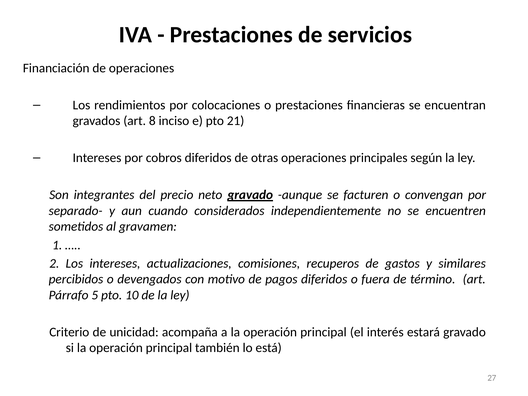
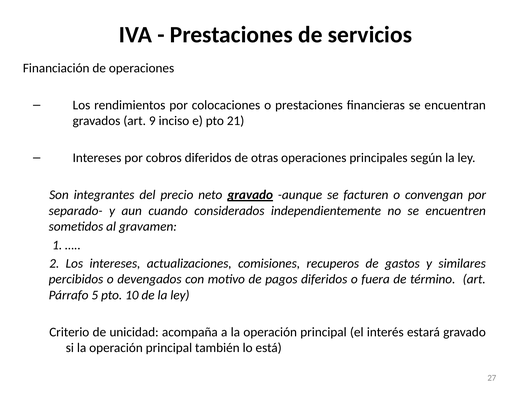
8: 8 -> 9
